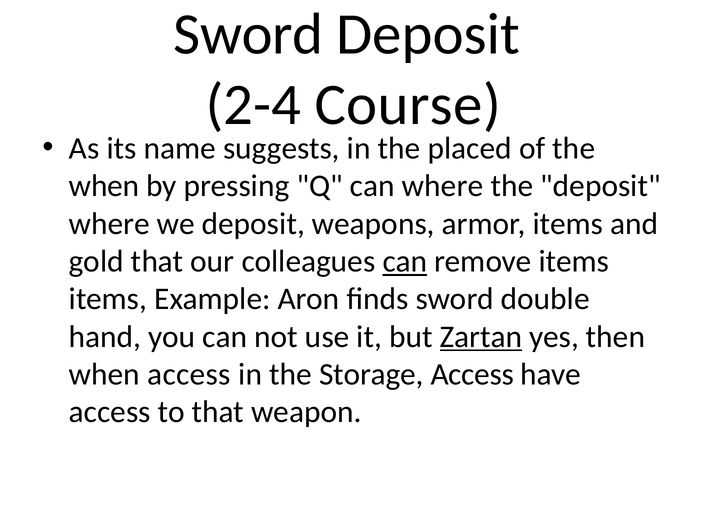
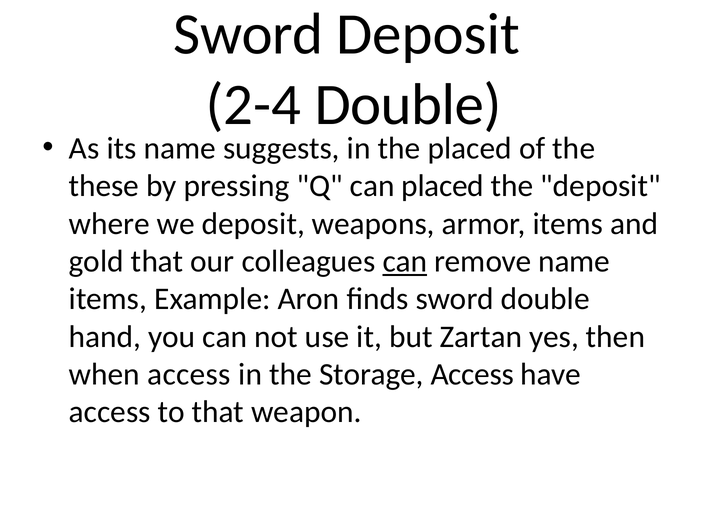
2-4 Course: Course -> Double
when at (104, 186): when -> these
can where: where -> placed
remove items: items -> name
Zartan underline: present -> none
